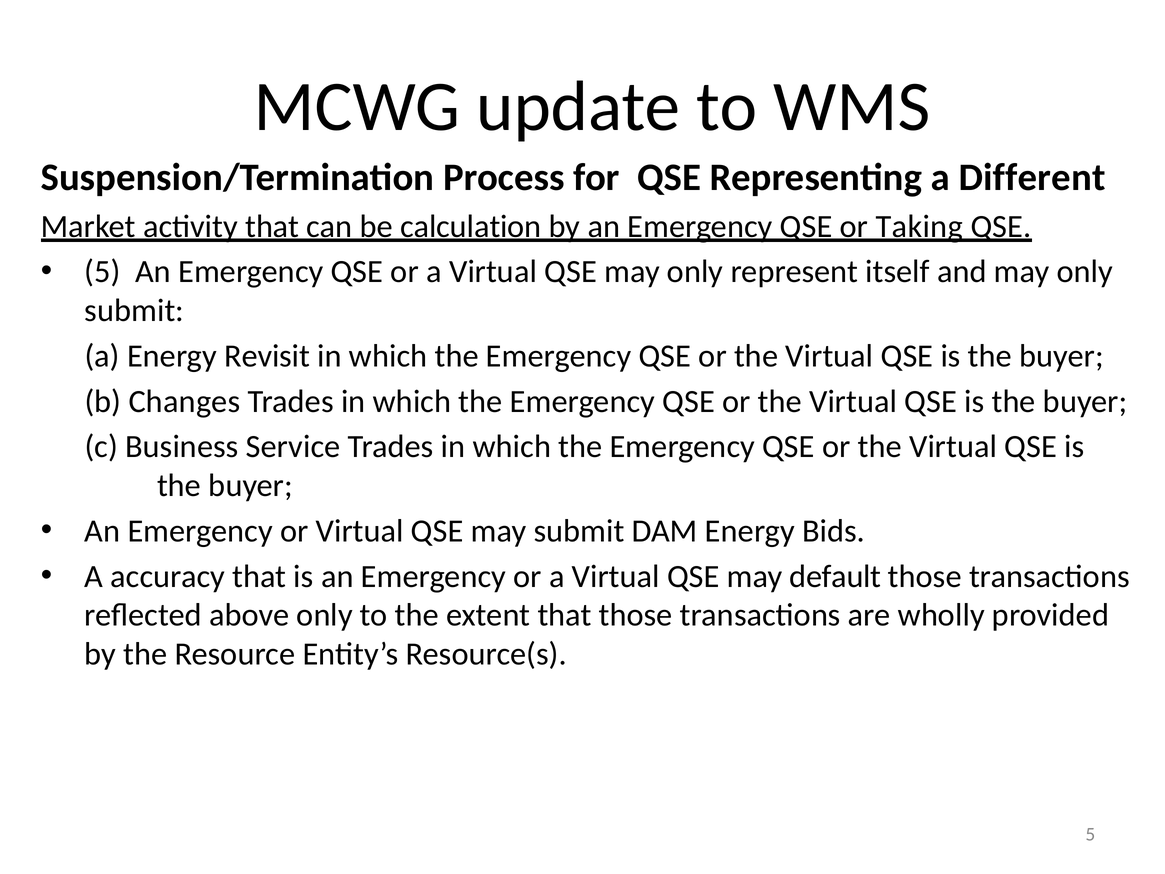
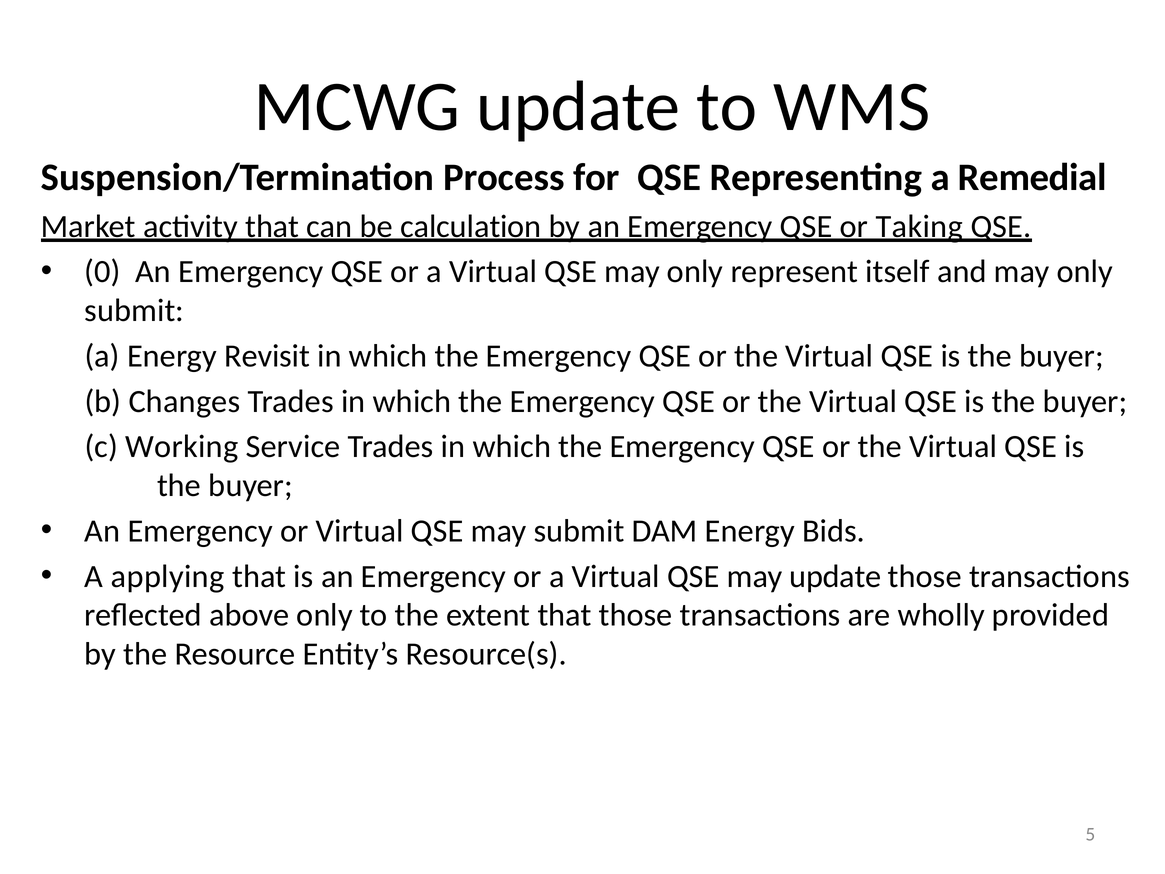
Different: Different -> Remedial
5 at (102, 272): 5 -> 0
Business: Business -> Working
accuracy: accuracy -> applying
may default: default -> update
